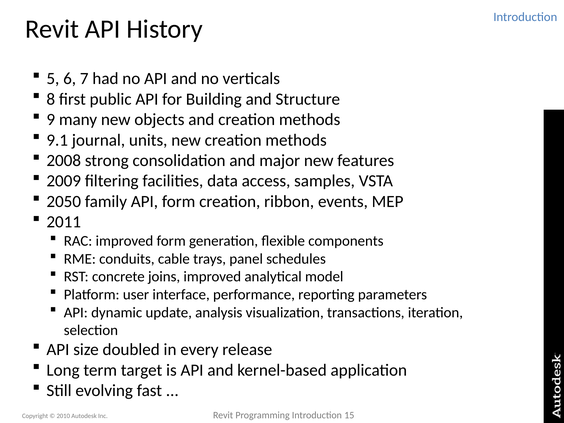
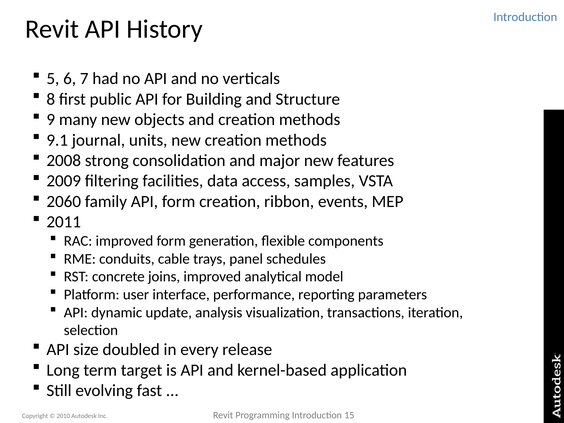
2050: 2050 -> 2060
